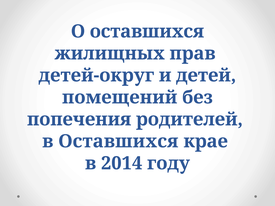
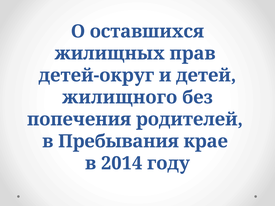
помещений: помещений -> жилищного
в Оставшихся: Оставшихся -> Пребывания
